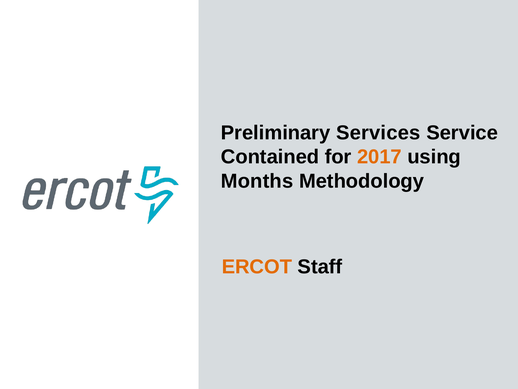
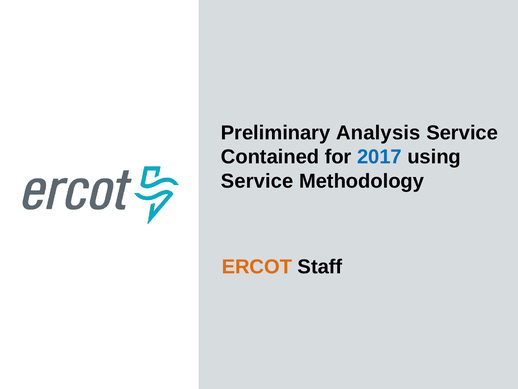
Services: Services -> Analysis
2017 colour: orange -> blue
Months at (257, 181): Months -> Service
